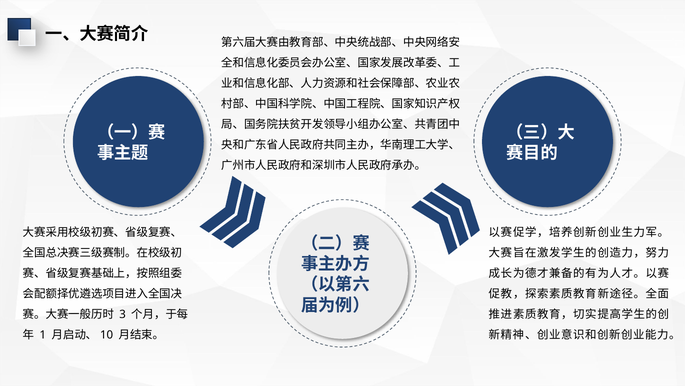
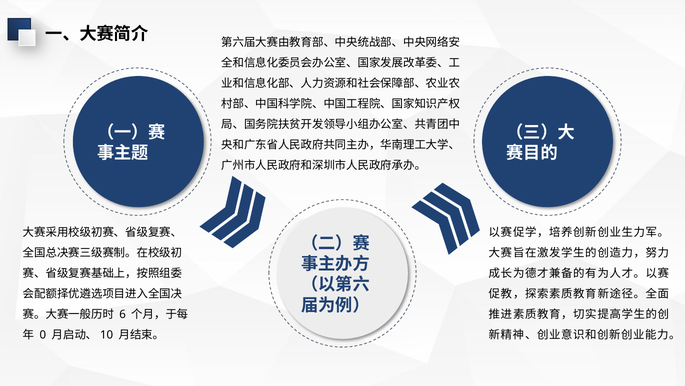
3: 3 -> 6
1: 1 -> 0
